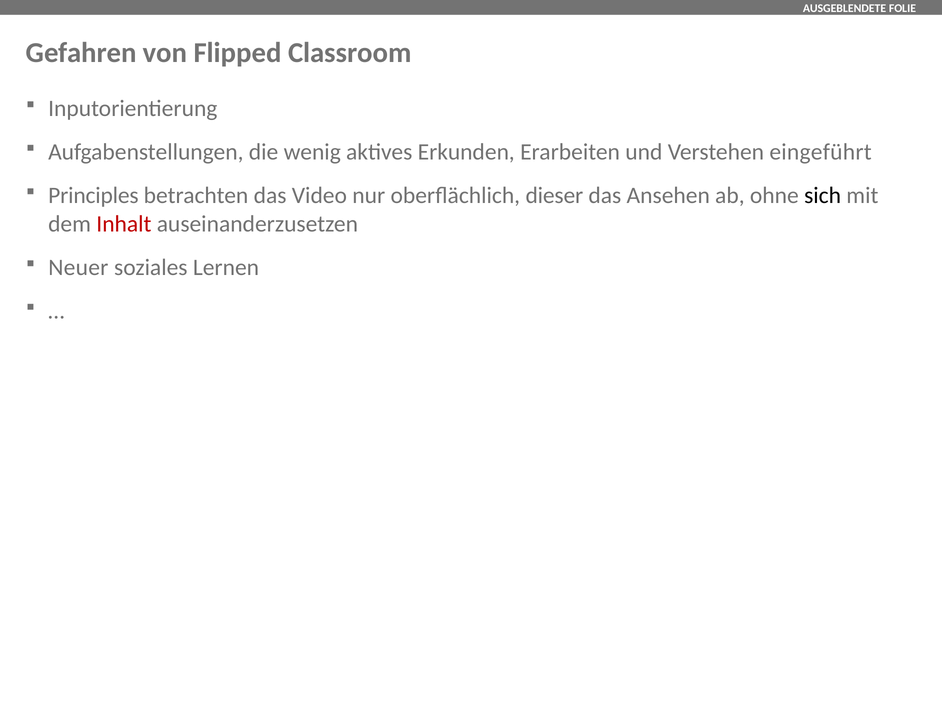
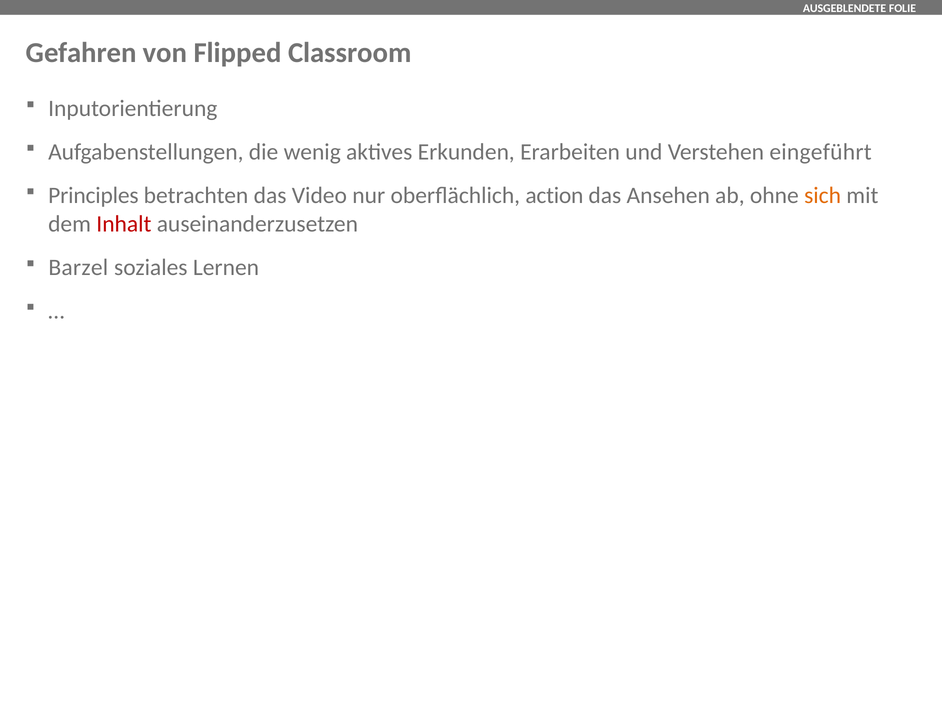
dieser: dieser -> action
sich colour: black -> orange
Neuer: Neuer -> Barzel
